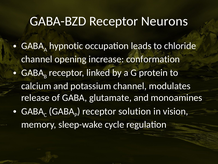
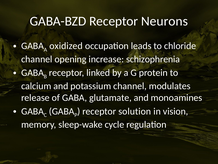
hypnotic: hypnotic -> oxidized
conformation: conformation -> schizophrenia
